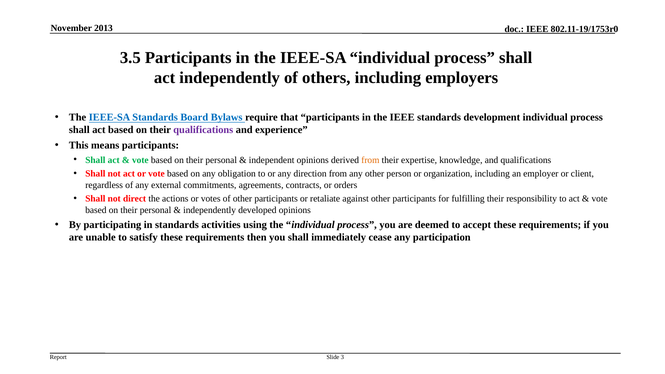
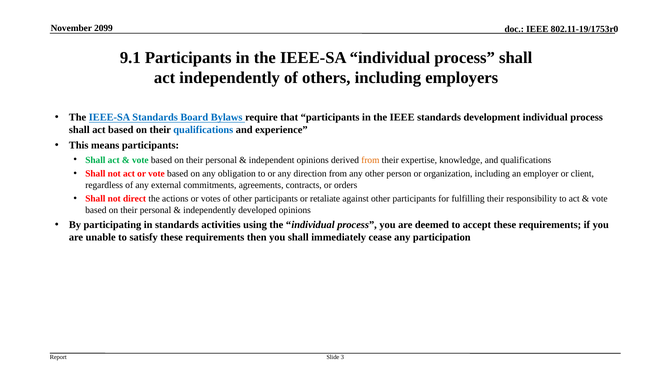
2013: 2013 -> 2099
3.5: 3.5 -> 9.1
qualifications at (203, 130) colour: purple -> blue
